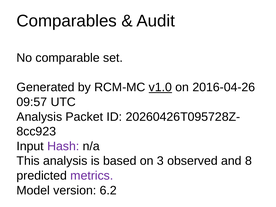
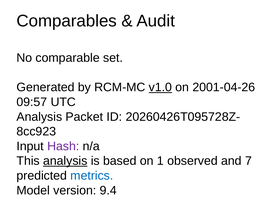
2016-04-26: 2016-04-26 -> 2001-04-26
analysis at (65, 161) underline: none -> present
3: 3 -> 1
8: 8 -> 7
metrics colour: purple -> blue
6.2: 6.2 -> 9.4
